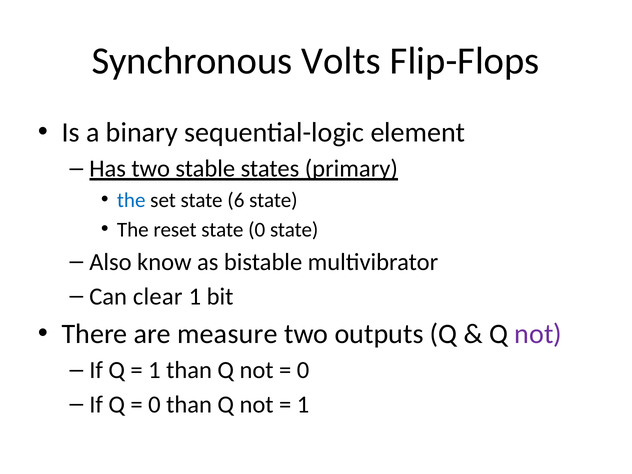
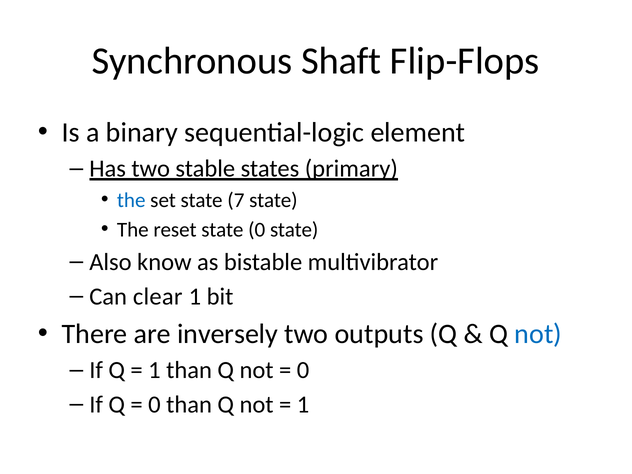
Volts: Volts -> Shaft
6: 6 -> 7
measure: measure -> inversely
not at (538, 334) colour: purple -> blue
